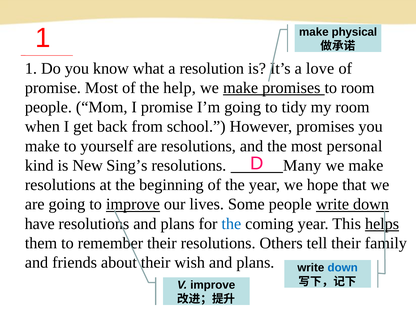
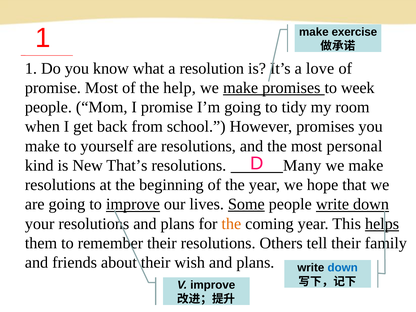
physical: physical -> exercise
to room: room -> week
Sing’s: Sing’s -> That’s
Some underline: none -> present
have: have -> your
the at (231, 224) colour: blue -> orange
